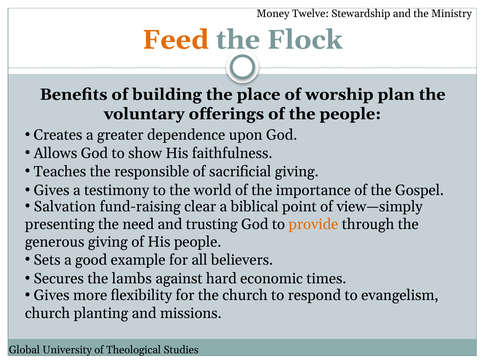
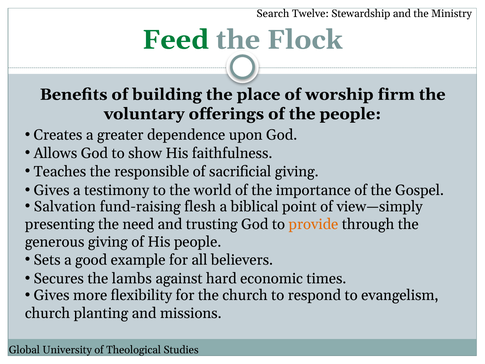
Money: Money -> Search
Feed colour: orange -> green
plan: plan -> firm
clear: clear -> flesh
